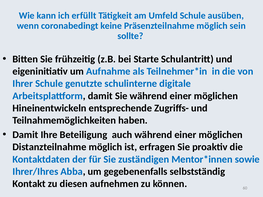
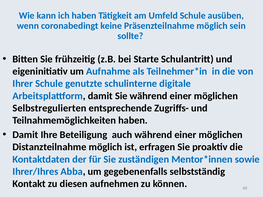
ich erfüllt: erfüllt -> haben
Hineinentwickeln: Hineinentwickeln -> Selbstregulierten
